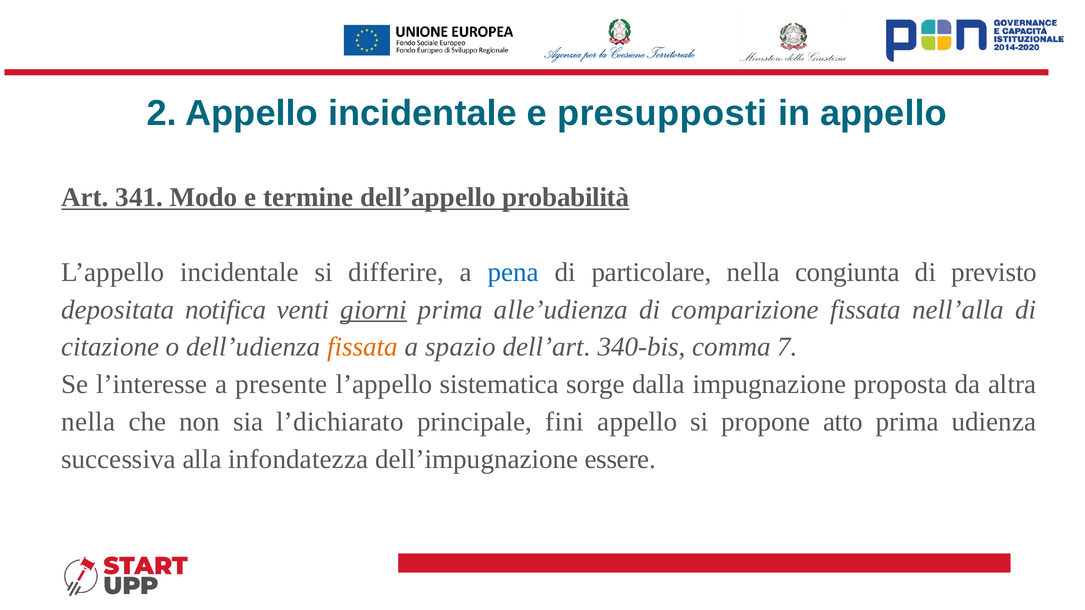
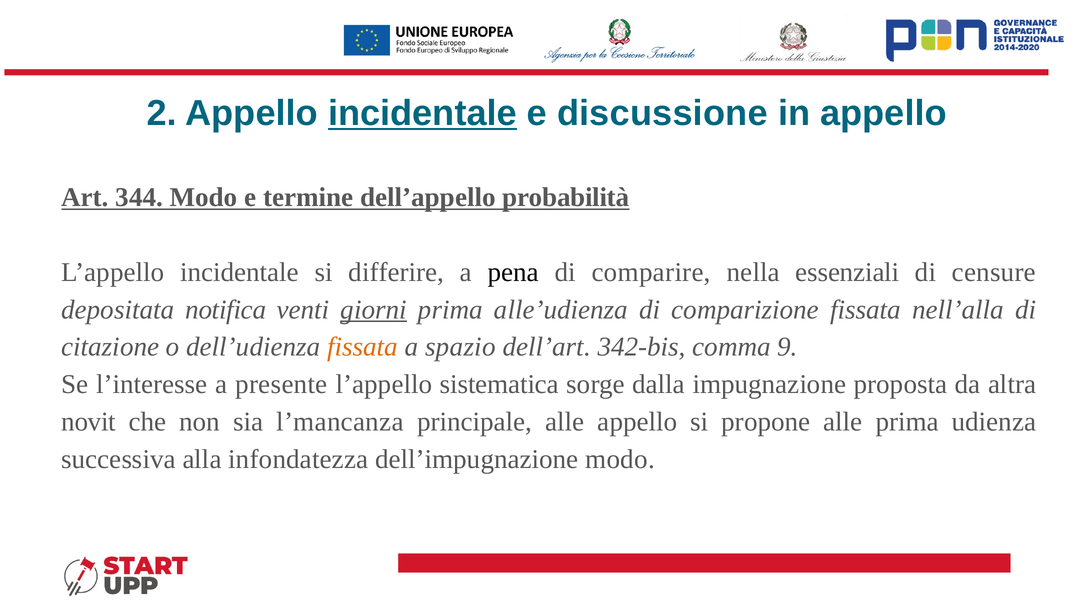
incidentale at (422, 114) underline: none -> present
presupposti: presupposti -> discussione
341: 341 -> 344
pena colour: blue -> black
particolare: particolare -> comparire
congiunta: congiunta -> essenziali
previsto: previsto -> censure
340-bis: 340-bis -> 342-bis
7: 7 -> 9
nella at (88, 422): nella -> novit
l’dichiarato: l’dichiarato -> l’mancanza
principale fini: fini -> alle
propone atto: atto -> alle
dell’impugnazione essere: essere -> modo
